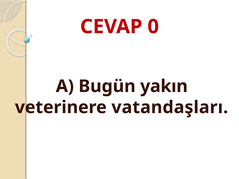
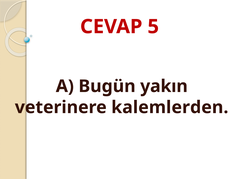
0: 0 -> 5
vatandaşları: vatandaşları -> kalemlerden
